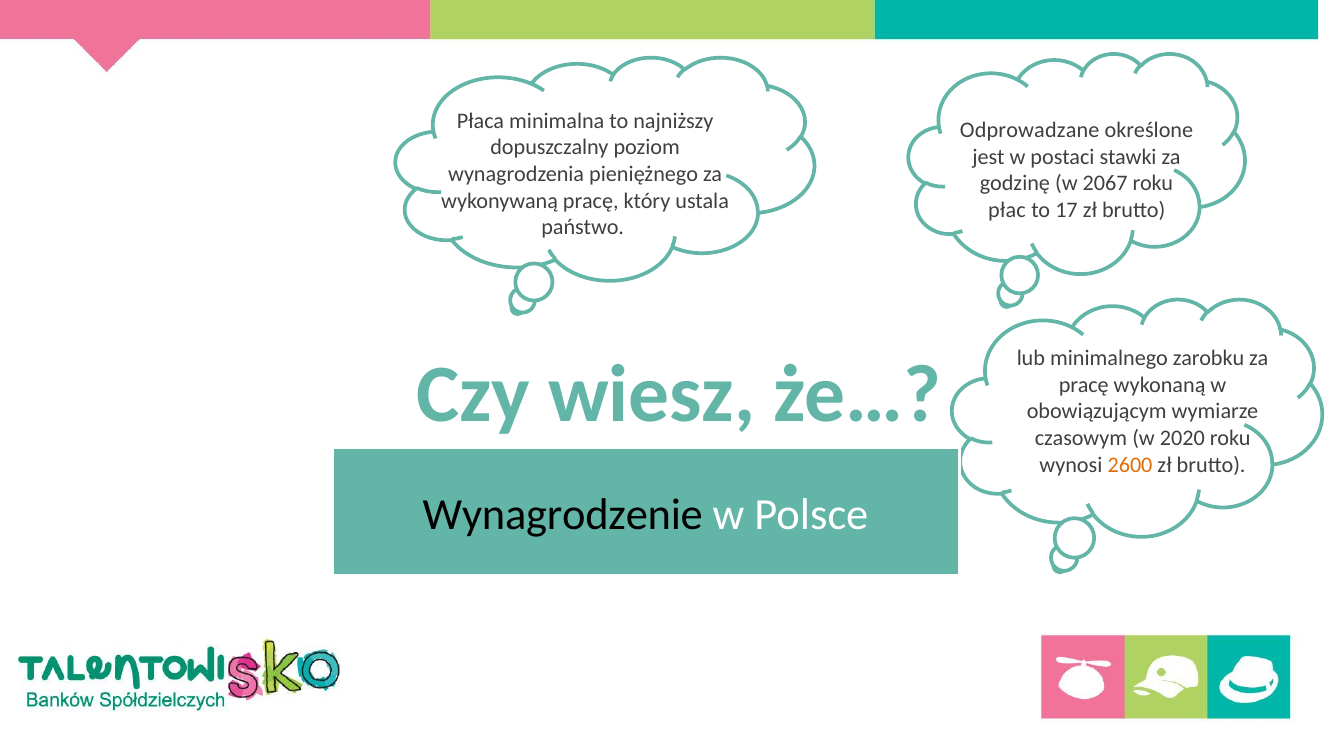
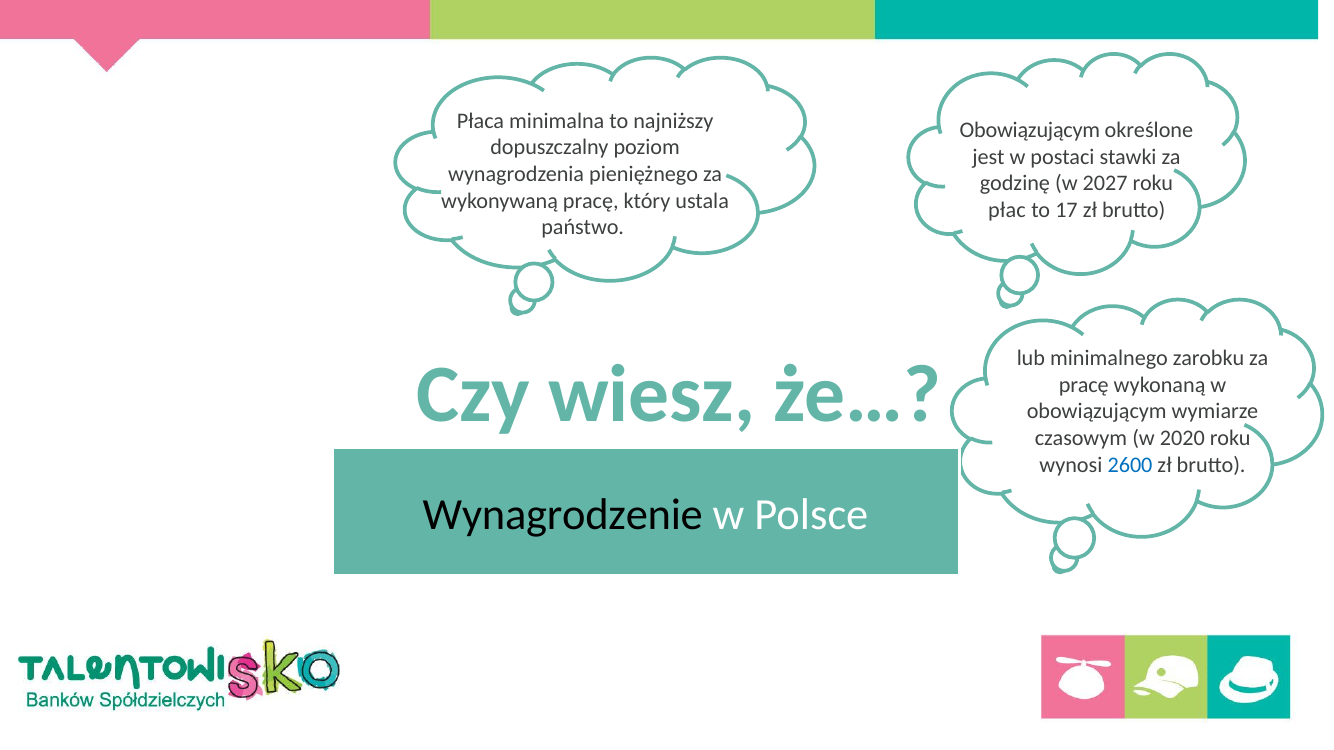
Odprowadzane at (1030, 130): Odprowadzane -> Obowiązującym
2067: 2067 -> 2027
2600 colour: orange -> blue
